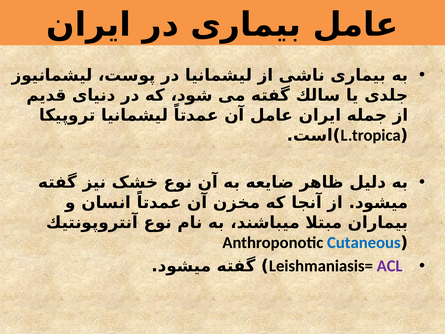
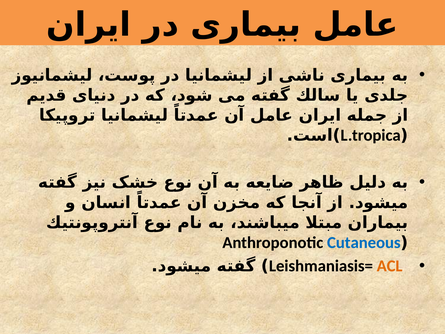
ACL colour: purple -> orange
